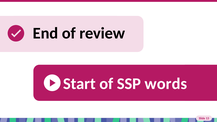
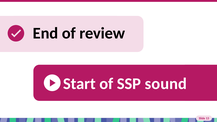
words: words -> sound
